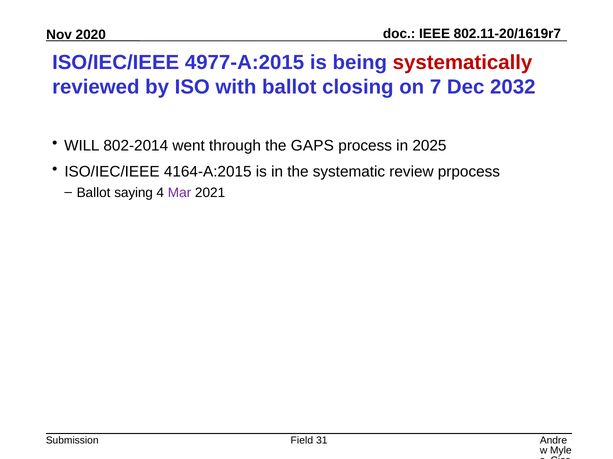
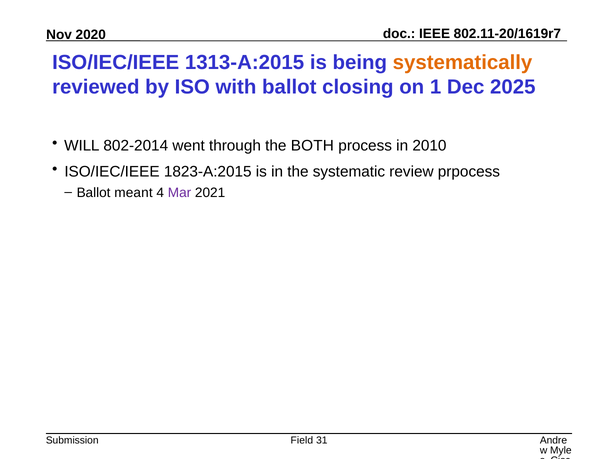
4977-A:2015: 4977-A:2015 -> 1313-A:2015
systematically colour: red -> orange
7: 7 -> 1
2032: 2032 -> 2025
GAPS: GAPS -> BOTH
2025: 2025 -> 2010
4164-A:2015: 4164-A:2015 -> 1823-A:2015
saying: saying -> meant
